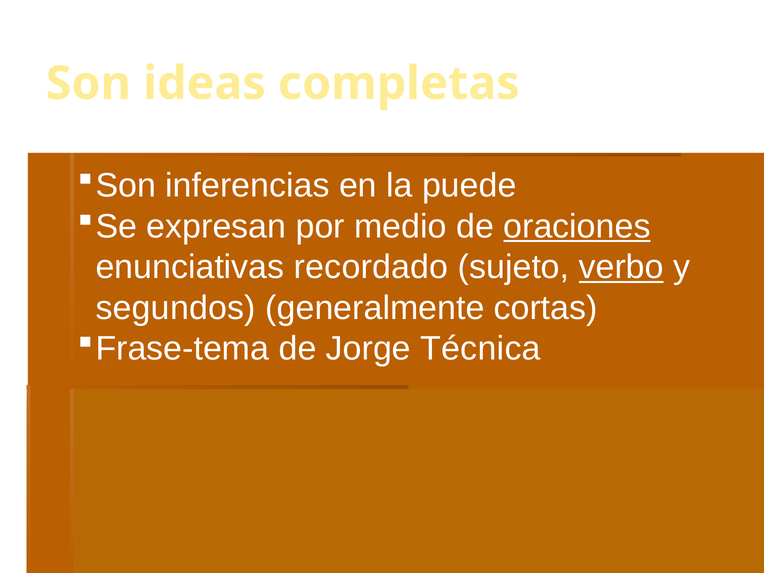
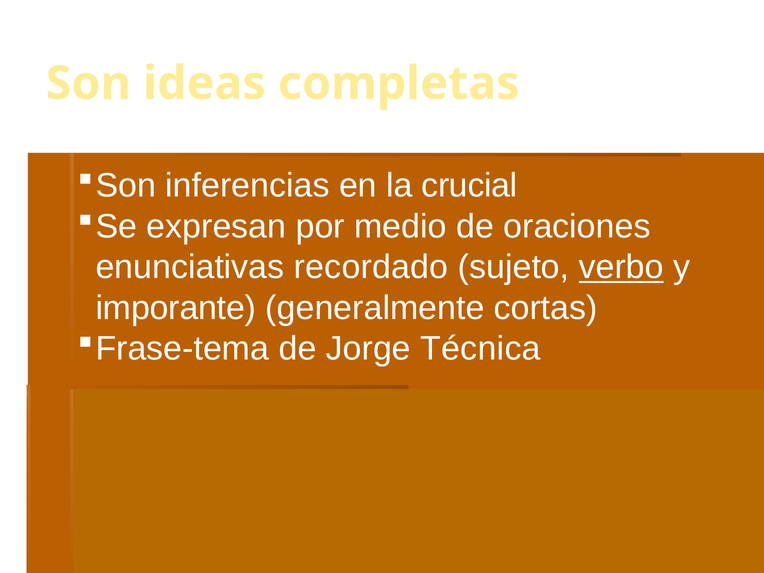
puede: puede -> crucial
oraciones underline: present -> none
segundos: segundos -> imporante
